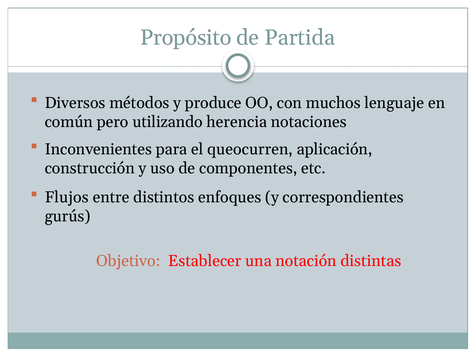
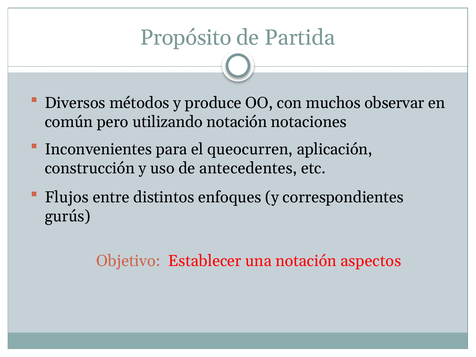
lenguaje: lenguaje -> observar
utilizando herencia: herencia -> notación
componentes: componentes -> antecedentes
distintas: distintas -> aspectos
